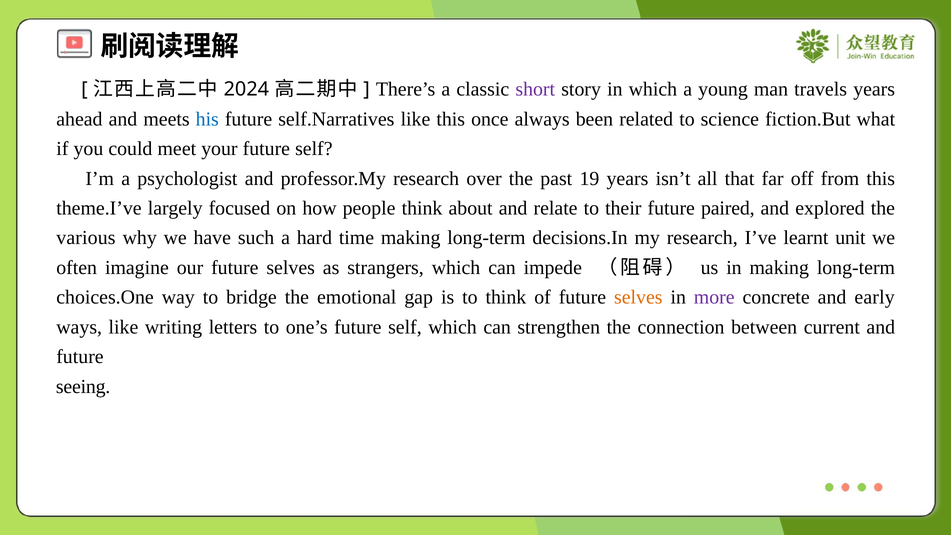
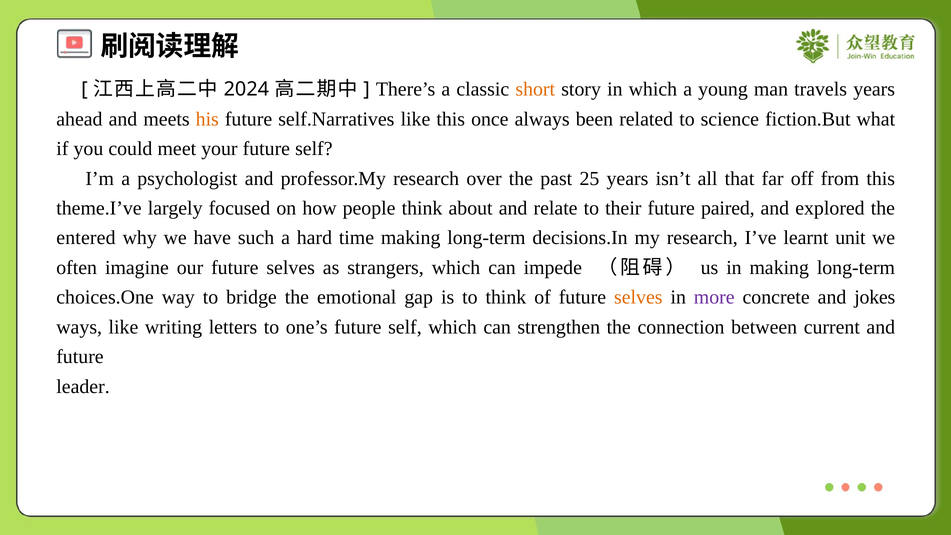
short colour: purple -> orange
his colour: blue -> orange
19: 19 -> 25
various: various -> entered
early: early -> jokes
seeing: seeing -> leader
